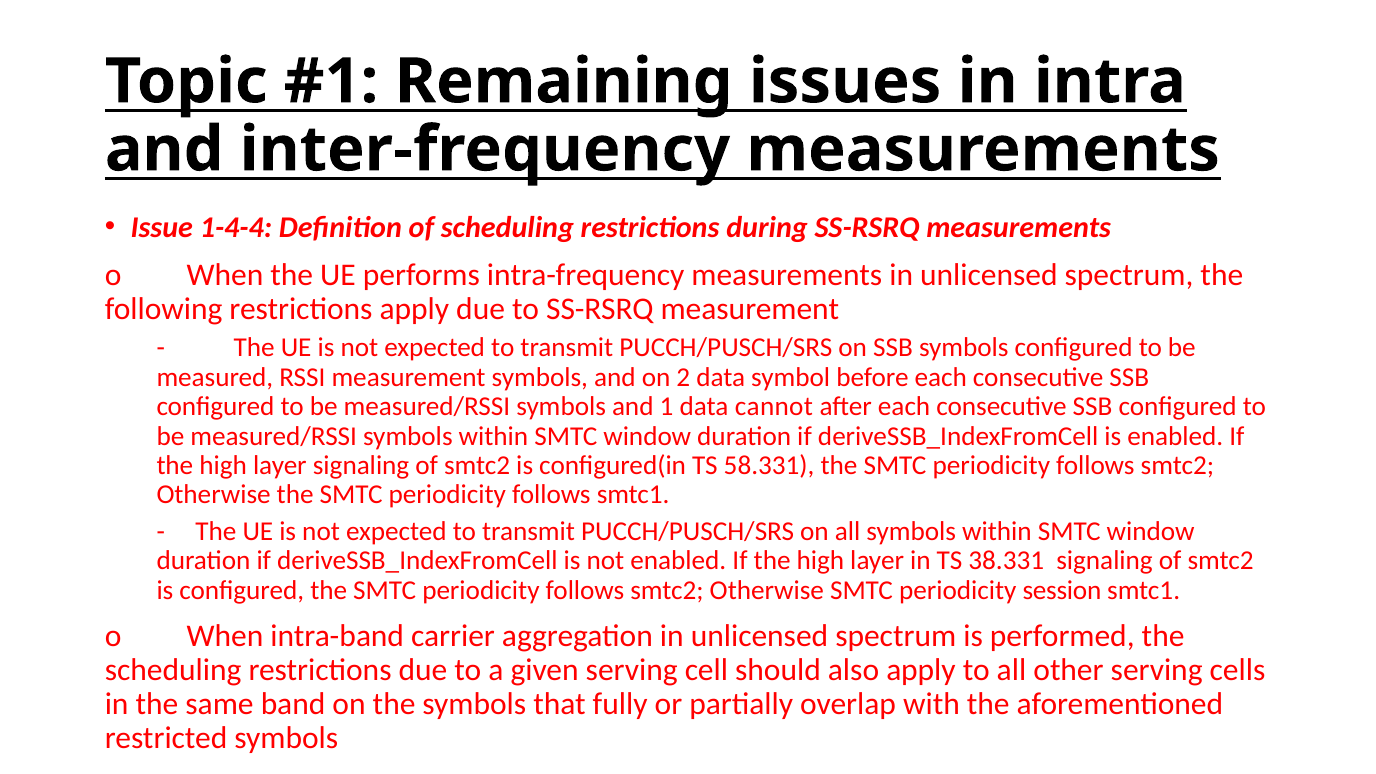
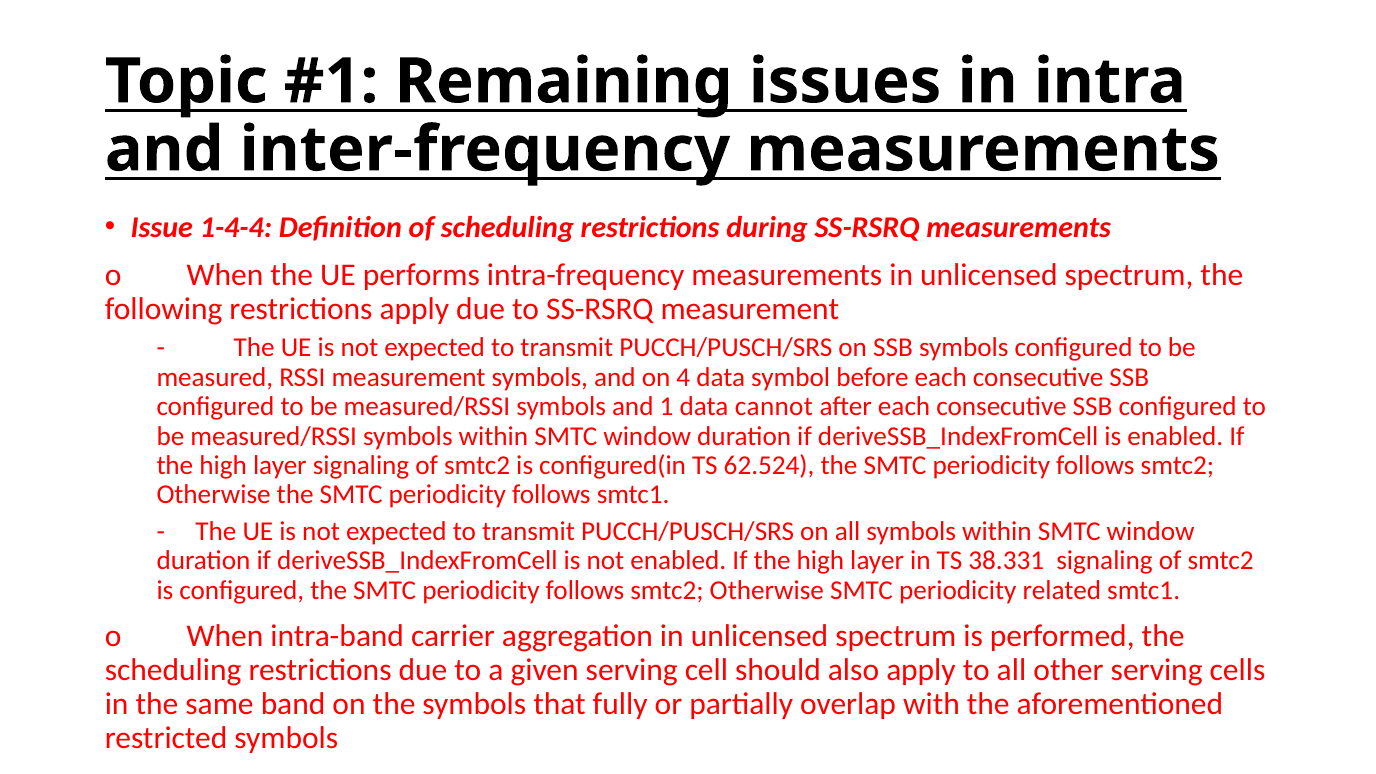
2: 2 -> 4
58.331: 58.331 -> 62.524
session: session -> related
